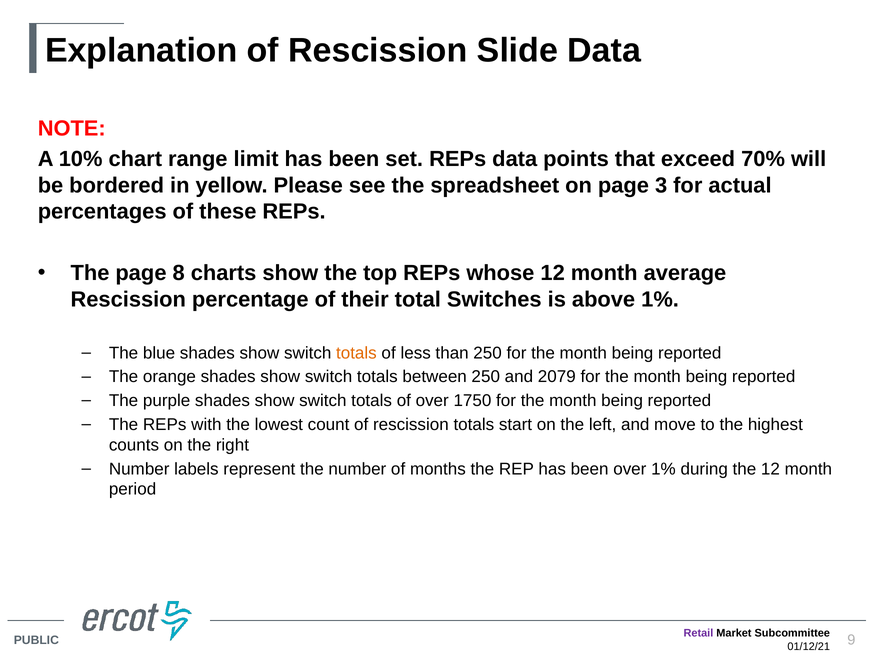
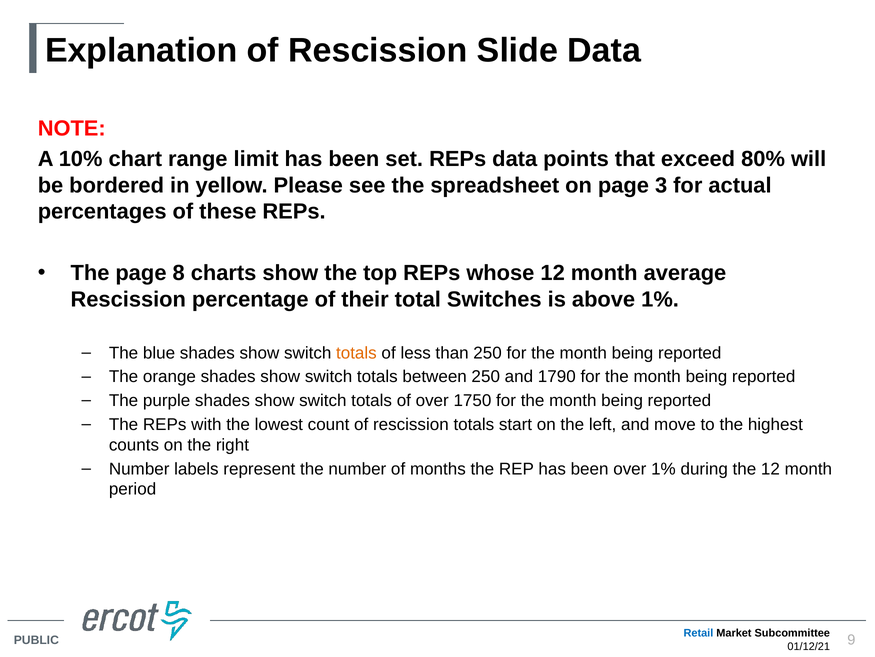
70%: 70% -> 80%
2079: 2079 -> 1790
Retail colour: purple -> blue
